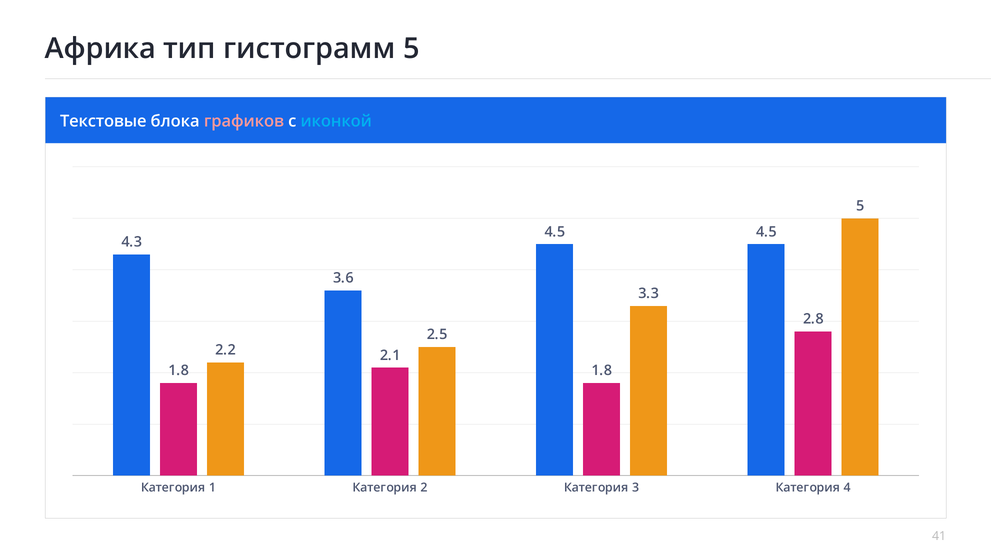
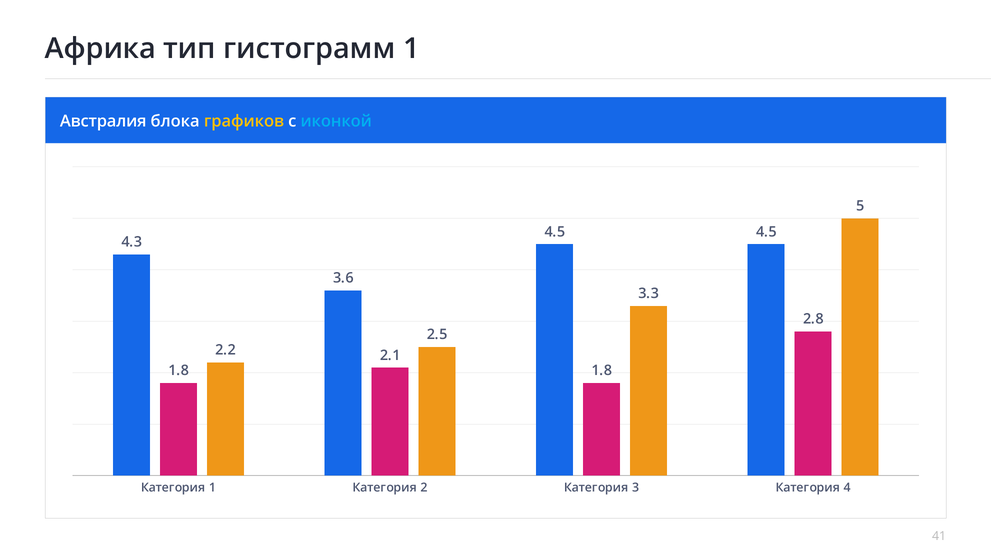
гистограмм 5: 5 -> 1
Текстовые: Текстовые -> Австралия
графиков colour: pink -> yellow
